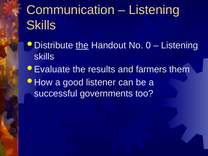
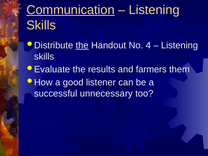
Communication underline: none -> present
0: 0 -> 4
governments: governments -> unnecessary
